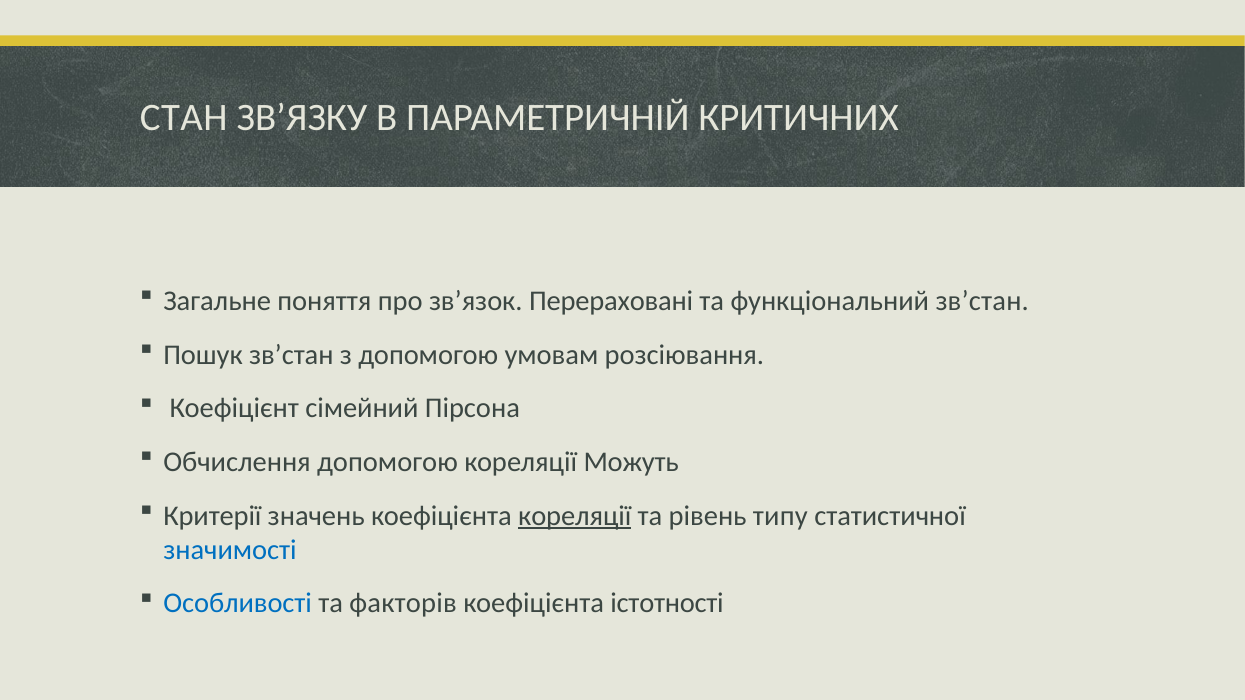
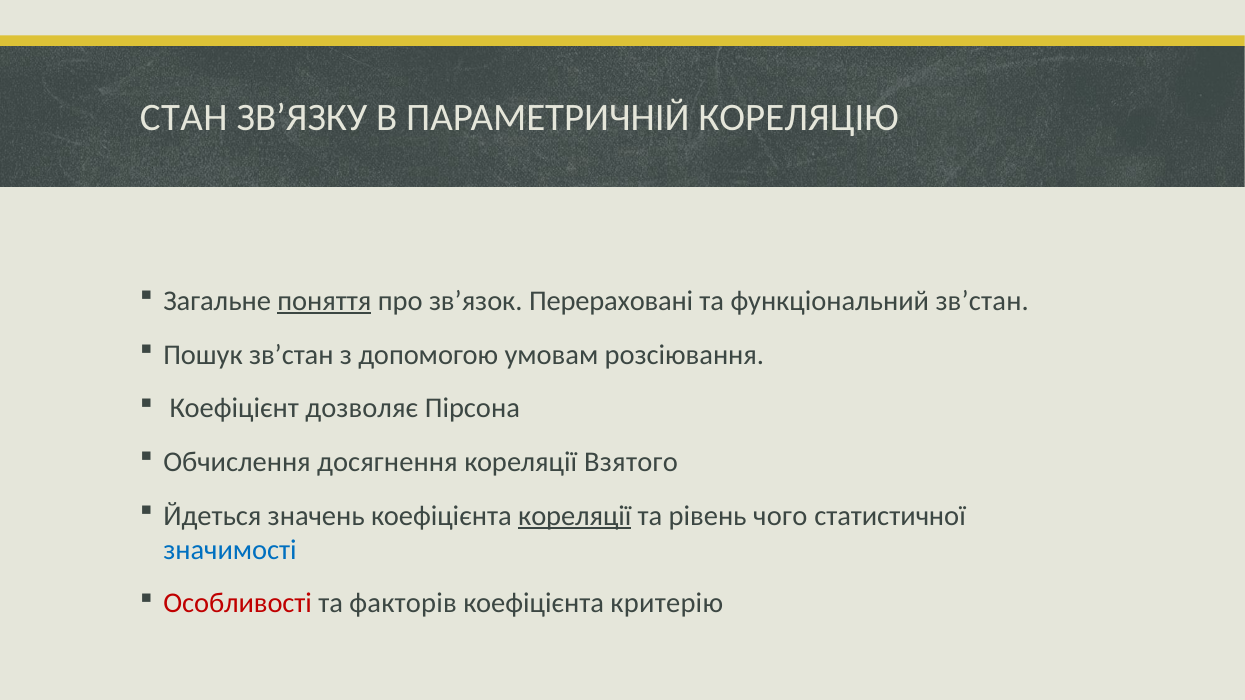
КРИТИЧНИХ: КРИТИЧНИХ -> КОРЕЛЯЦІЮ
поняття underline: none -> present
сімейний: сімейний -> дозволяє
Обчислення допомогою: допомогою -> досягнення
Можуть: Можуть -> Взятого
Критерії: Критерії -> Йдеться
типу: типу -> чого
Особливості colour: blue -> red
істотності: істотності -> критерію
